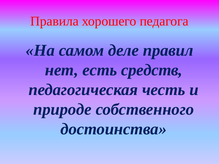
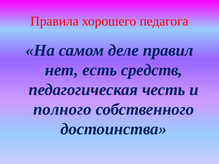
природе: природе -> полного
